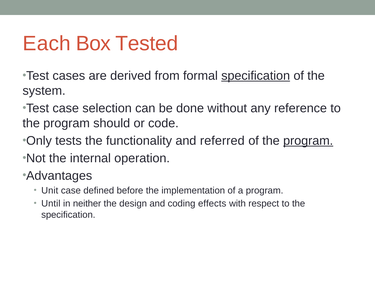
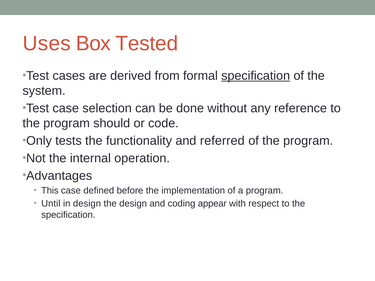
Each: Each -> Uses
program at (308, 141) underline: present -> none
Unit: Unit -> This
in neither: neither -> design
effects: effects -> appear
